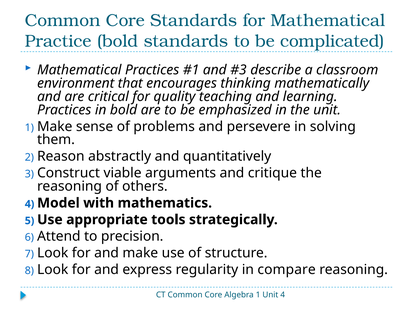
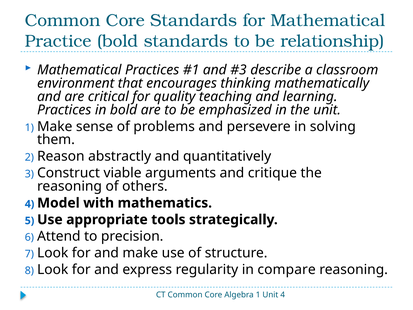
complicated: complicated -> relationship
